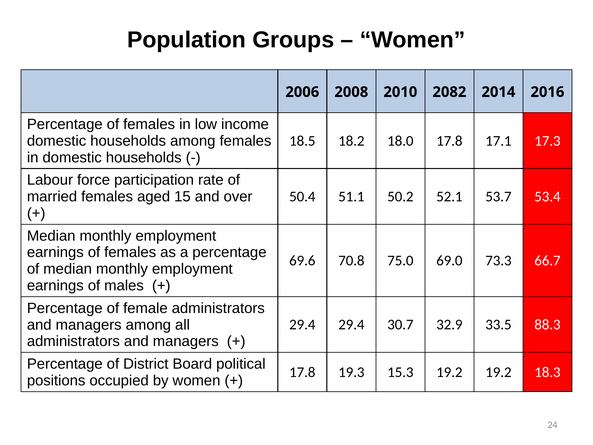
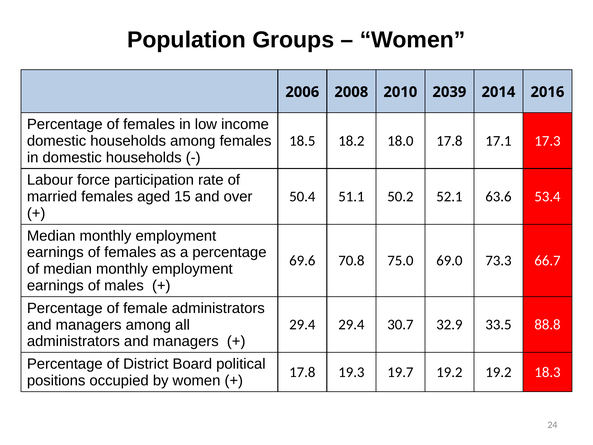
2082: 2082 -> 2039
53.7: 53.7 -> 63.6
88.3: 88.3 -> 88.8
15.3: 15.3 -> 19.7
